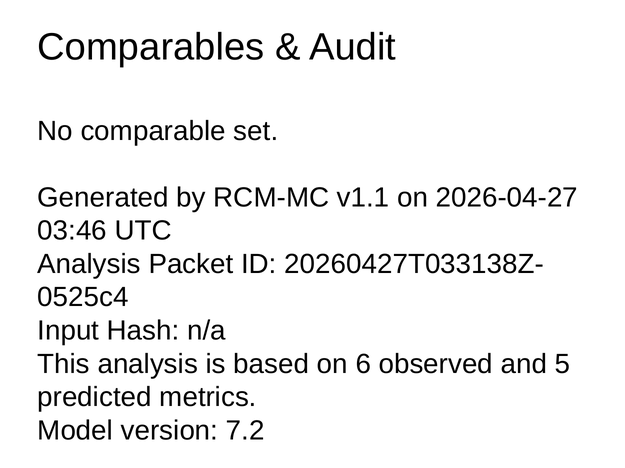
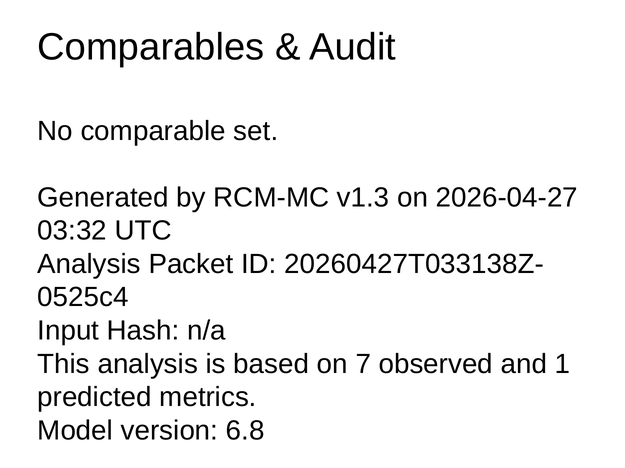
v1.1: v1.1 -> v1.3
03:46: 03:46 -> 03:32
6: 6 -> 7
5: 5 -> 1
7.2: 7.2 -> 6.8
